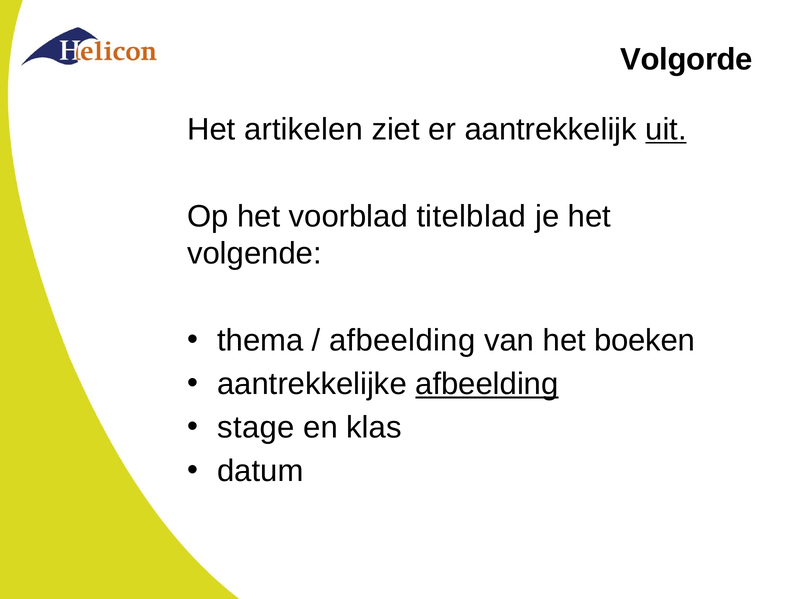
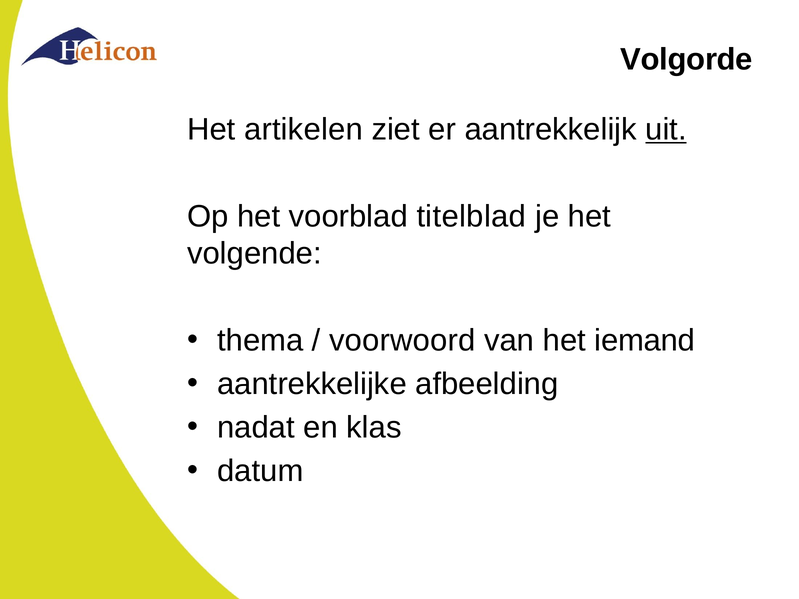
afbeelding at (402, 341): afbeelding -> voorwoord
boeken: boeken -> iemand
afbeelding at (487, 384) underline: present -> none
stage: stage -> nadat
